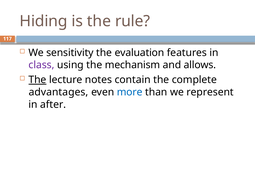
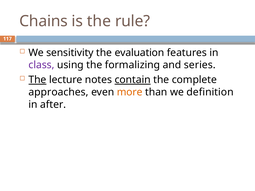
Hiding: Hiding -> Chains
mechanism: mechanism -> formalizing
allows: allows -> series
contain underline: none -> present
advantages: advantages -> approaches
more colour: blue -> orange
represent: represent -> definition
